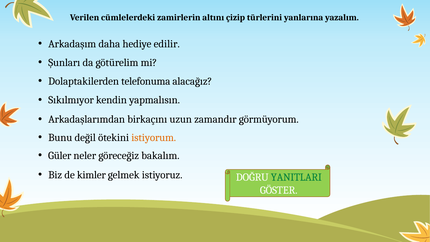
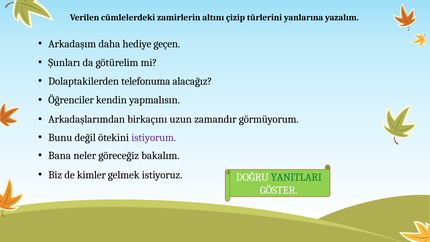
edilir: edilir -> geçen
Sıkılmıyor: Sıkılmıyor -> Öğrenciler
istiyorum colour: orange -> purple
Güler: Güler -> Bana
